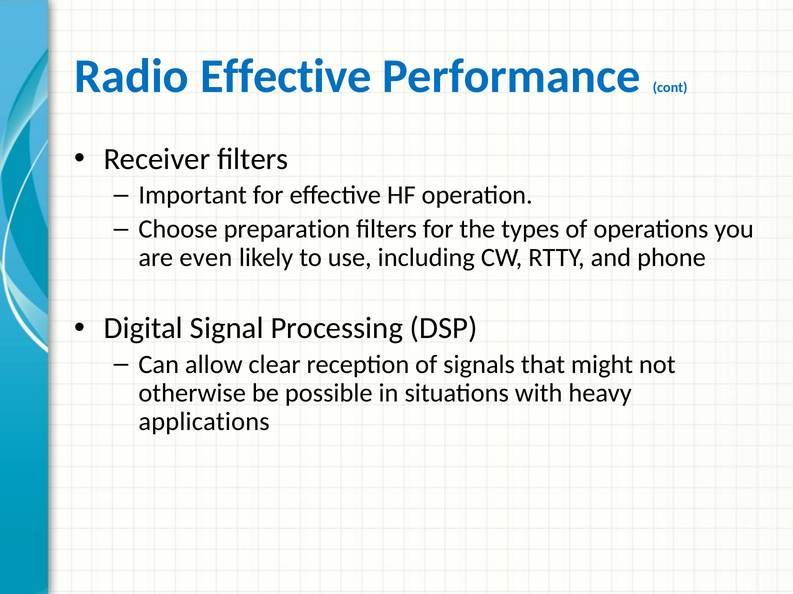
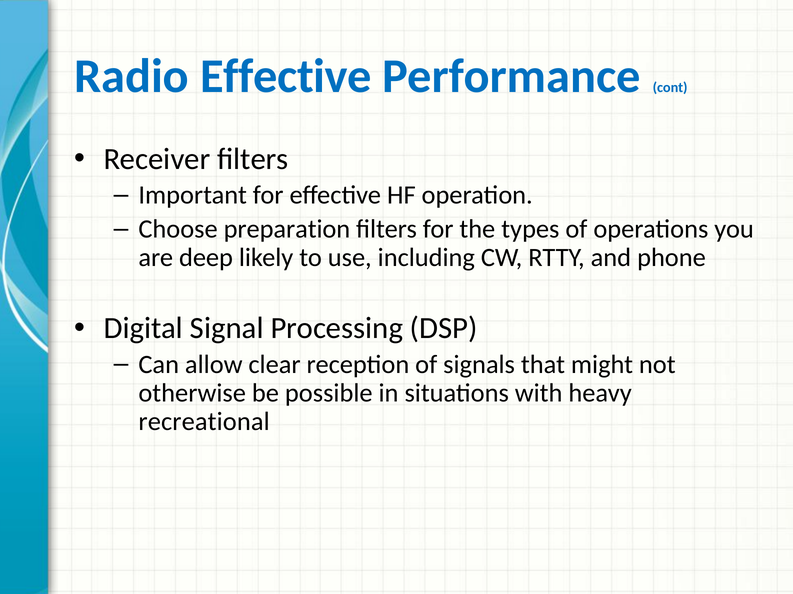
even: even -> deep
applications: applications -> recreational
